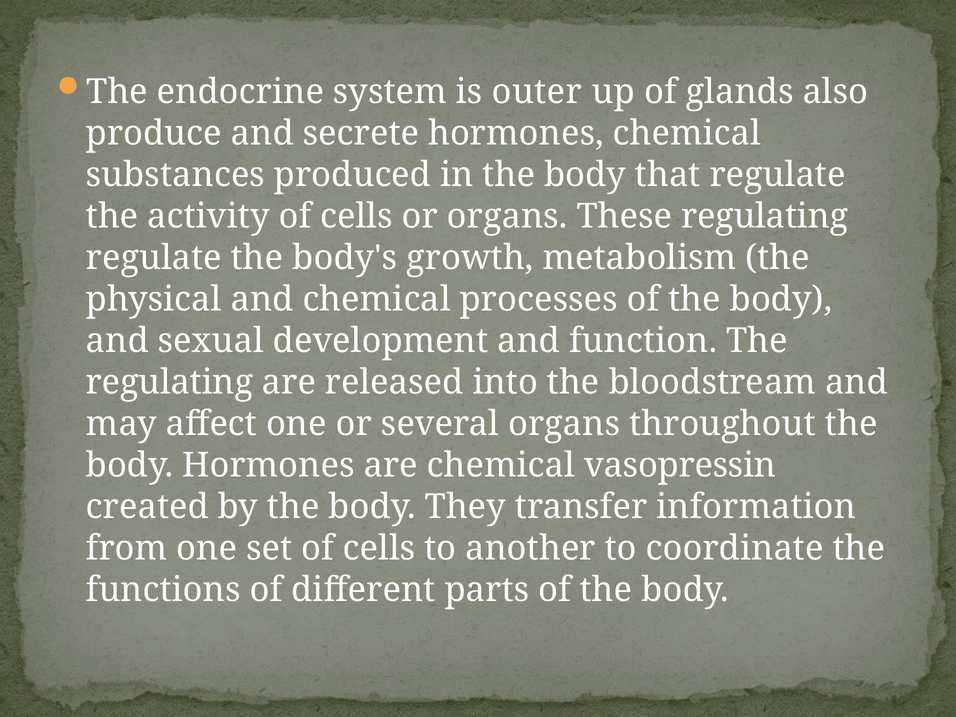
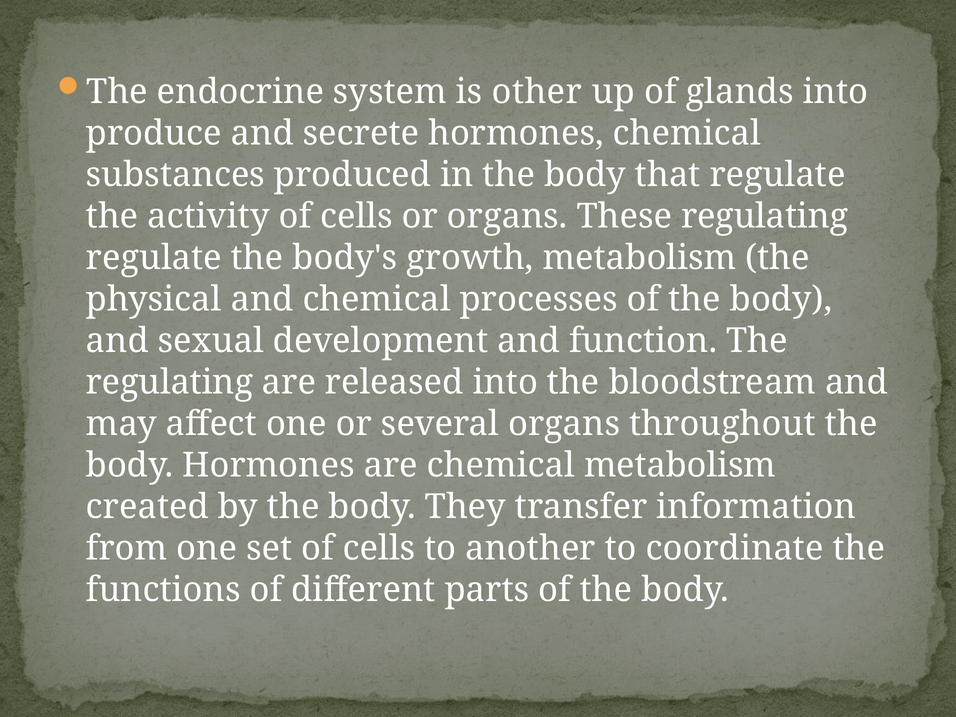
outer: outer -> other
glands also: also -> into
chemical vasopressin: vasopressin -> metabolism
